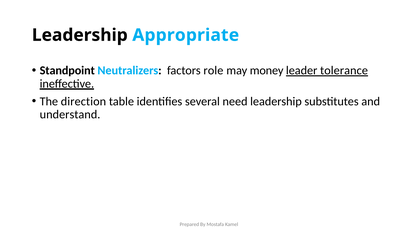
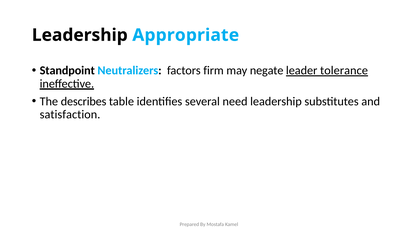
role: role -> firm
money: money -> negate
direction: direction -> describes
understand: understand -> satisfaction
